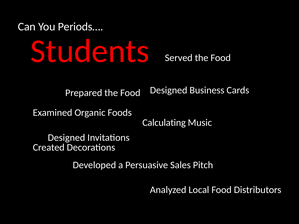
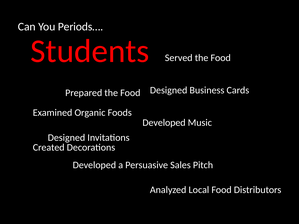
Calculating at (164, 123): Calculating -> Developed
